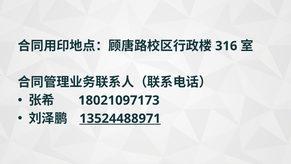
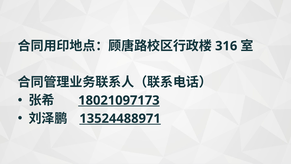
18021097173 underline: none -> present
